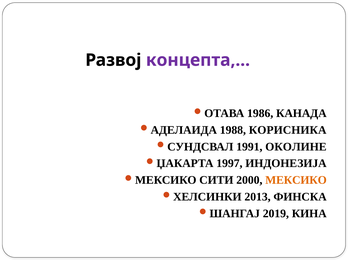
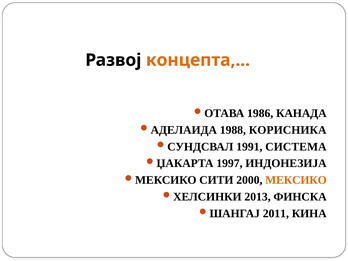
концепта colour: purple -> orange
ОКОЛИНЕ: ОКОЛИНЕ -> СИСТЕМА
2019: 2019 -> 2011
